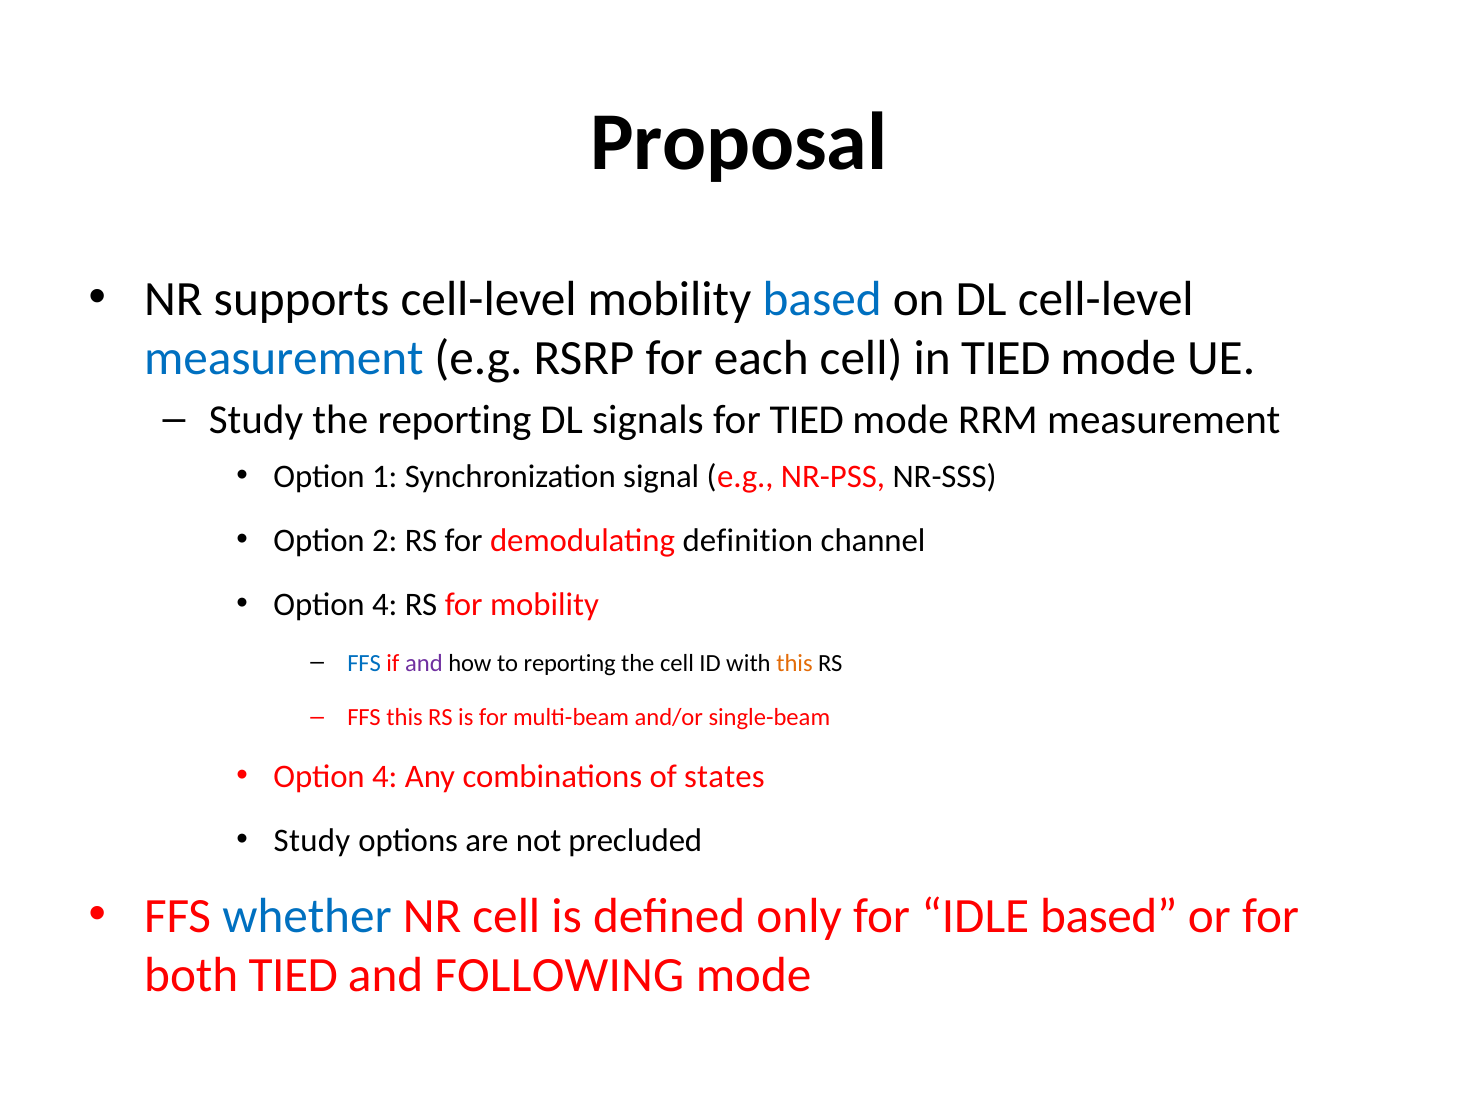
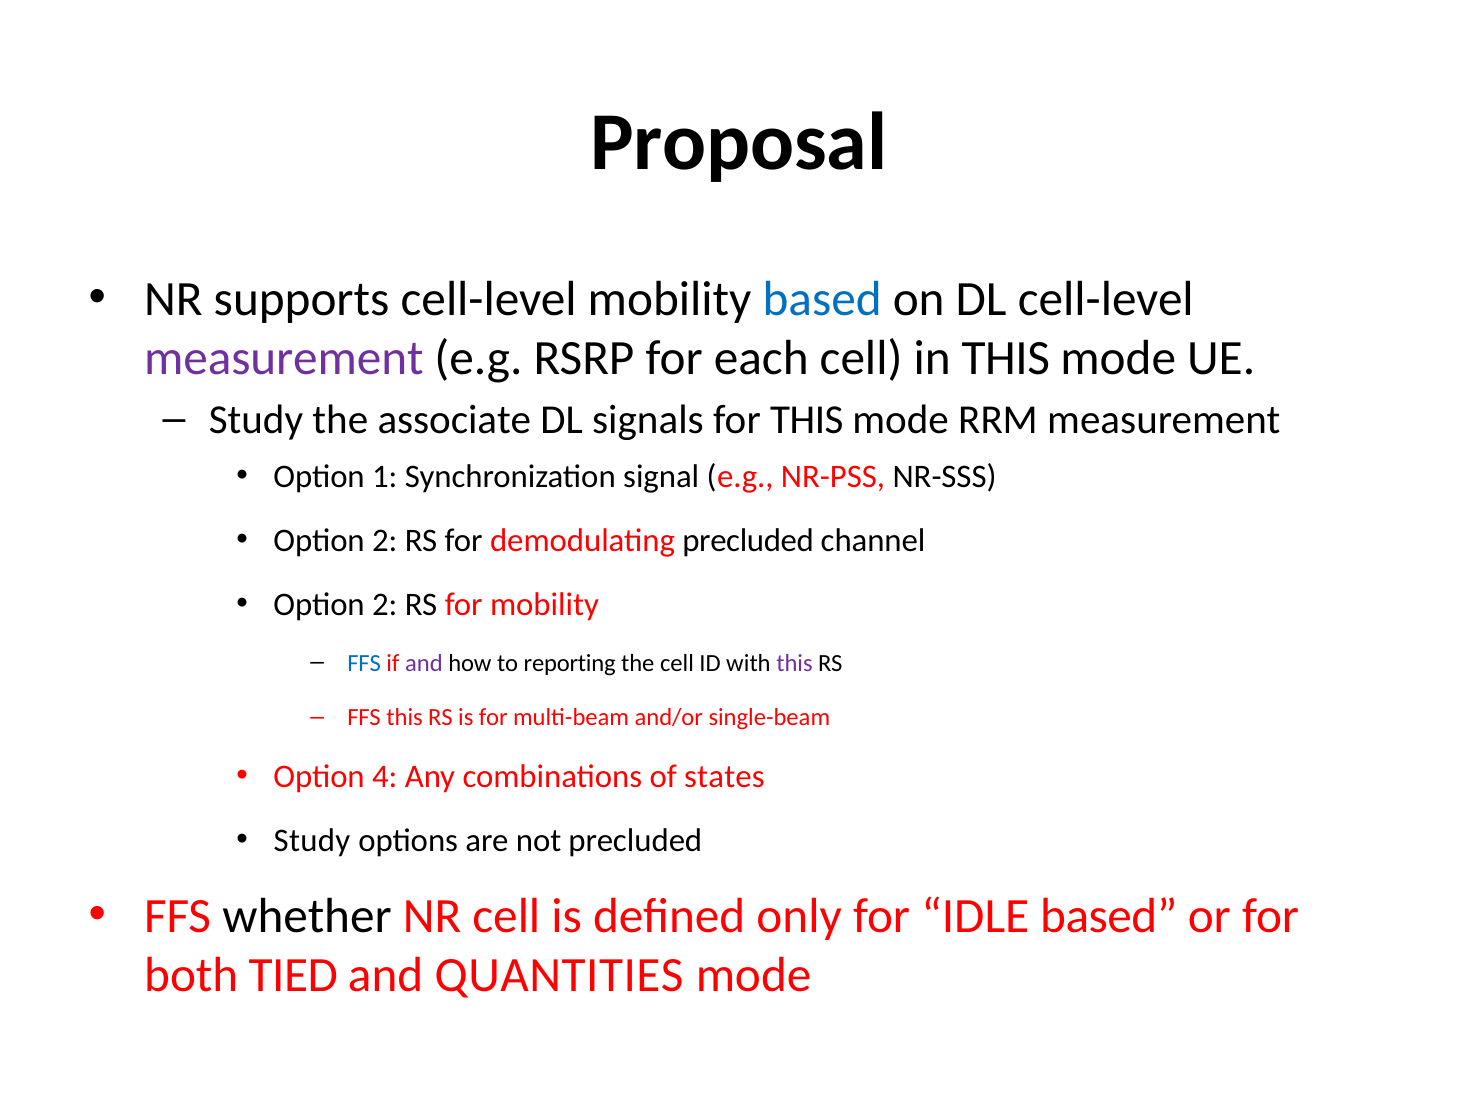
measurement at (284, 358) colour: blue -> purple
in TIED: TIED -> THIS
the reporting: reporting -> associate
for TIED: TIED -> THIS
demodulating definition: definition -> precluded
4 at (385, 604): 4 -> 2
this at (795, 663) colour: orange -> purple
whether colour: blue -> black
FOLLOWING: FOLLOWING -> QUANTITIES
